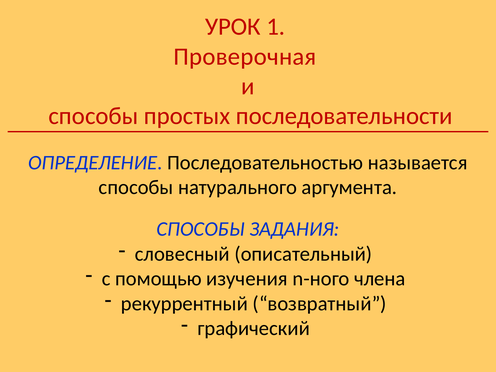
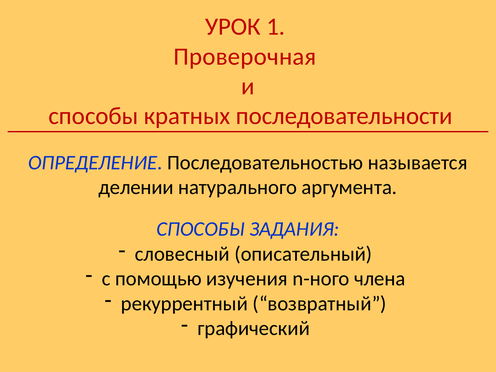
простых: простых -> кратных
способы at (136, 187): способы -> делении
